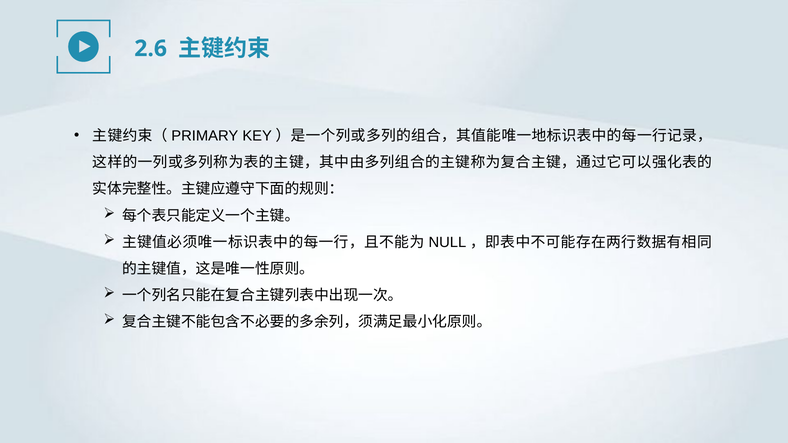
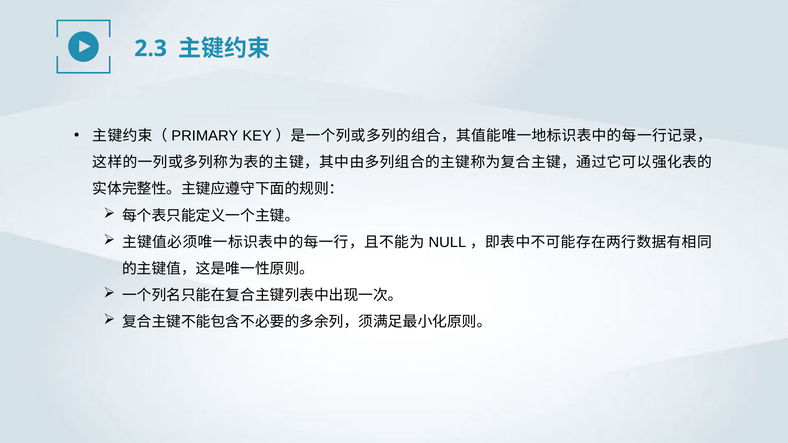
2.6: 2.6 -> 2.3
